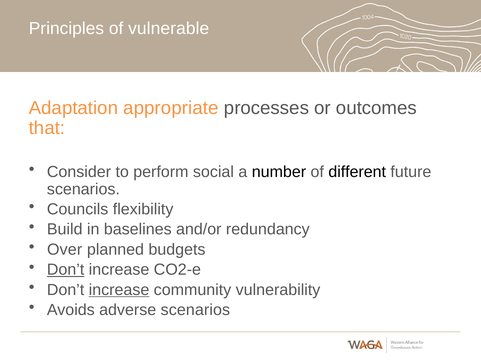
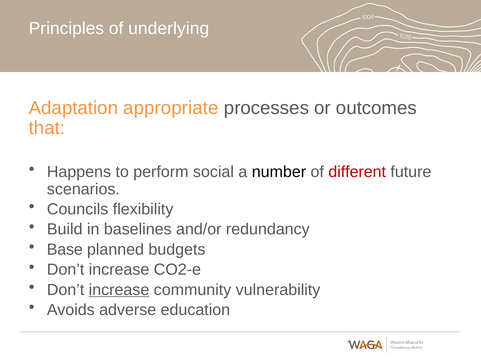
vulnerable: vulnerable -> underlying
Consider: Consider -> Happens
different colour: black -> red
Over: Over -> Base
Don’t at (66, 270) underline: present -> none
adverse scenarios: scenarios -> education
